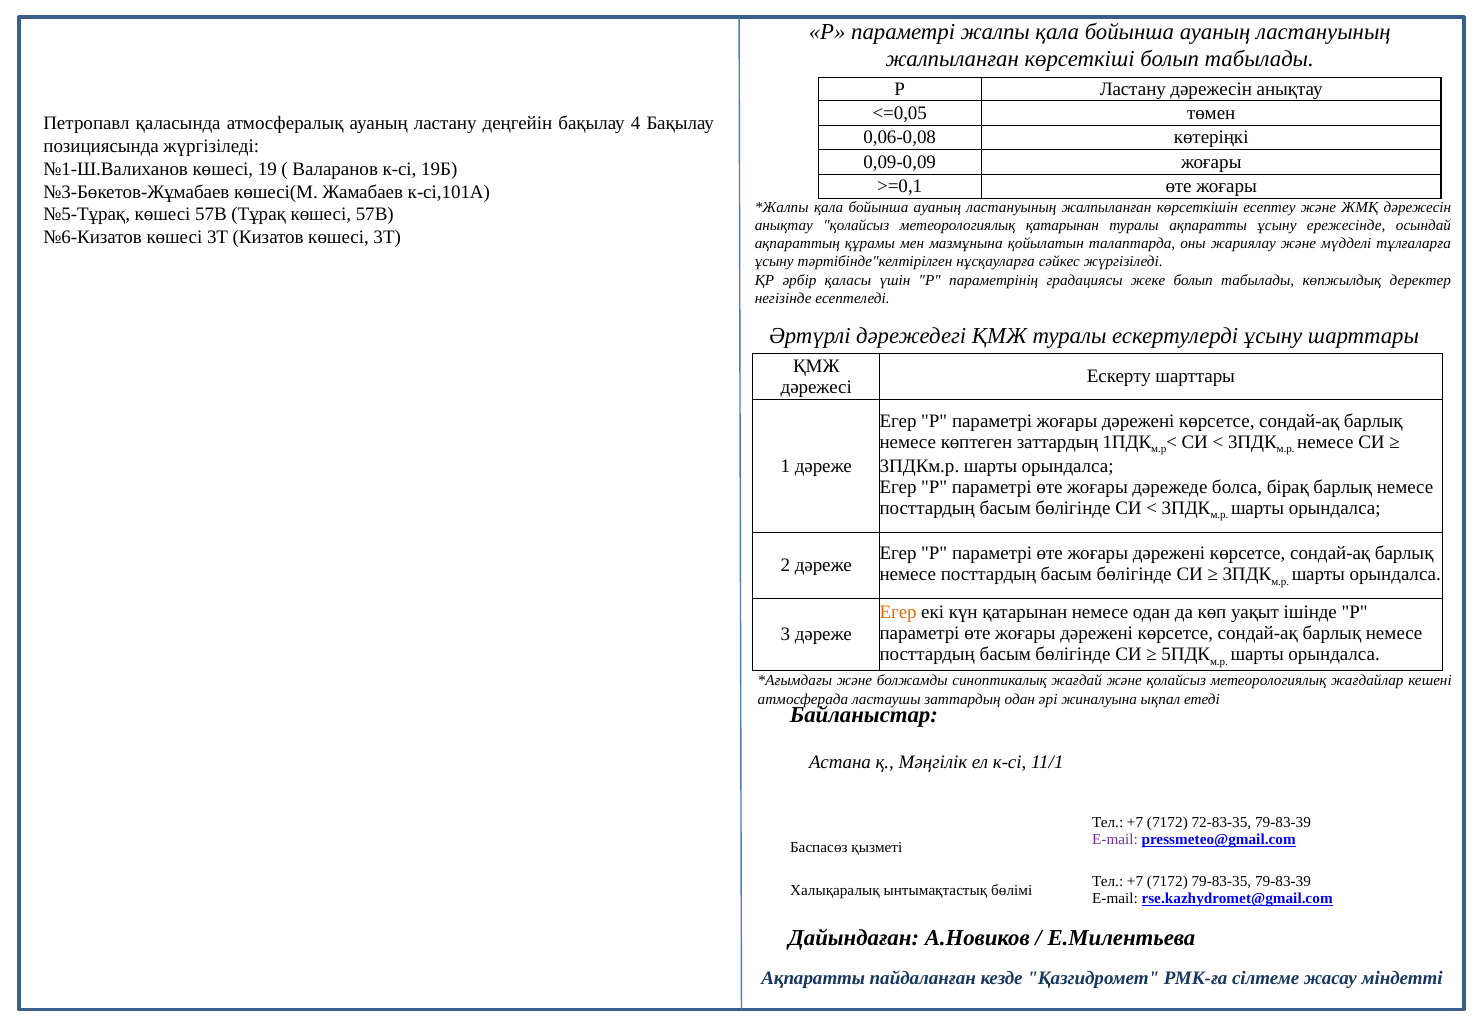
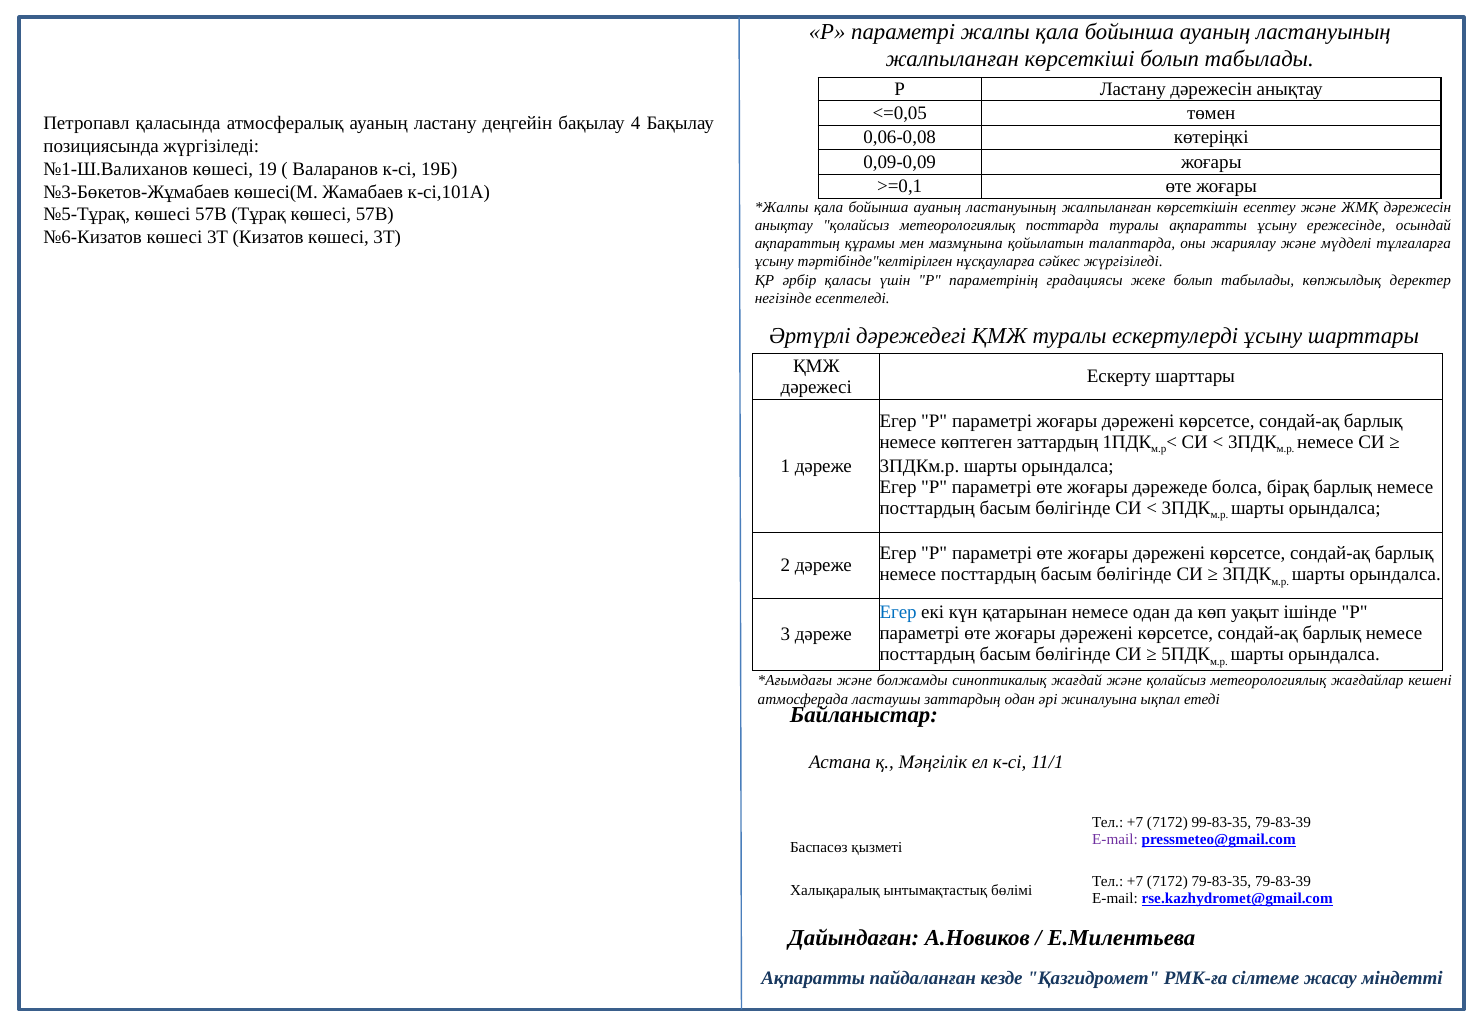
метеорологиялық қатарынан: қатарынан -> посттарда
Егер at (898, 612) colour: orange -> blue
72-83-35: 72-83-35 -> 99-83-35
